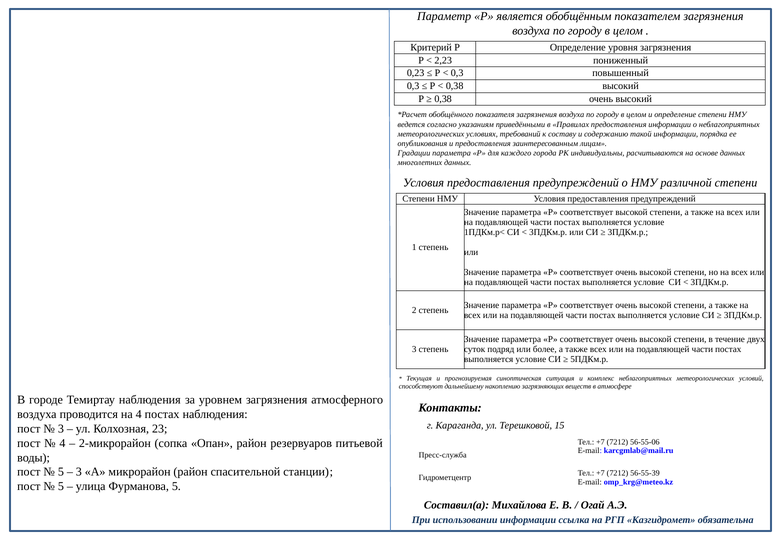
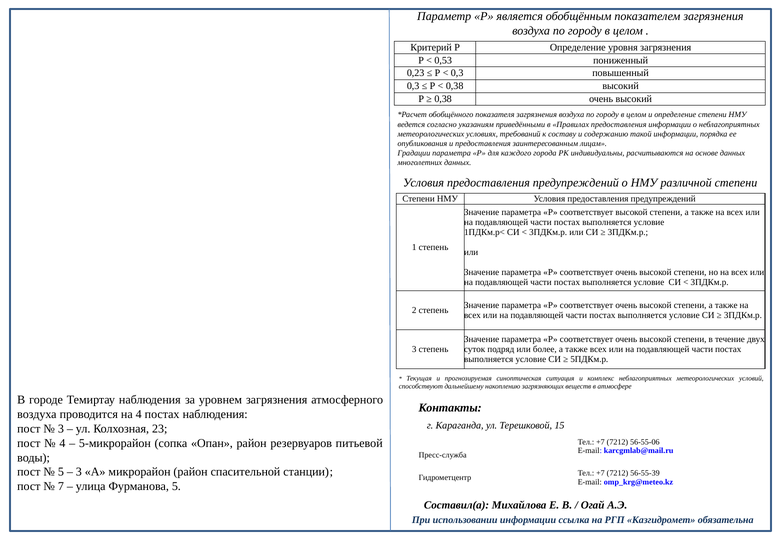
2,23: 2,23 -> 0,53
2-микрорайон: 2-микрорайон -> 5-микрорайон
5 at (61, 487): 5 -> 7
